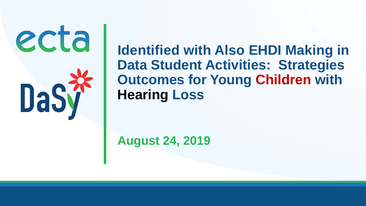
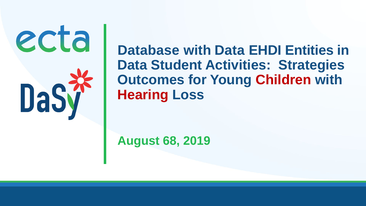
Identified: Identified -> Database
with Also: Also -> Data
Making: Making -> Entities
Hearing colour: black -> red
24: 24 -> 68
